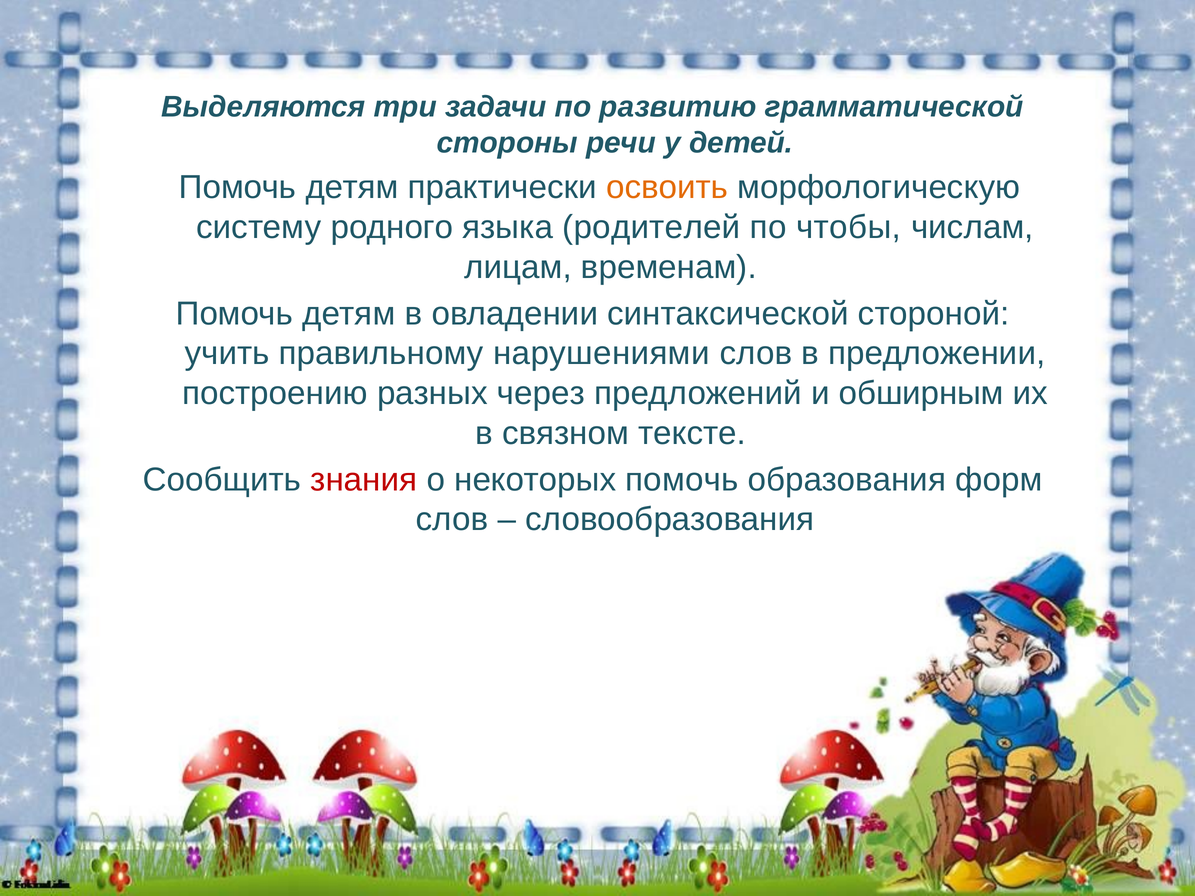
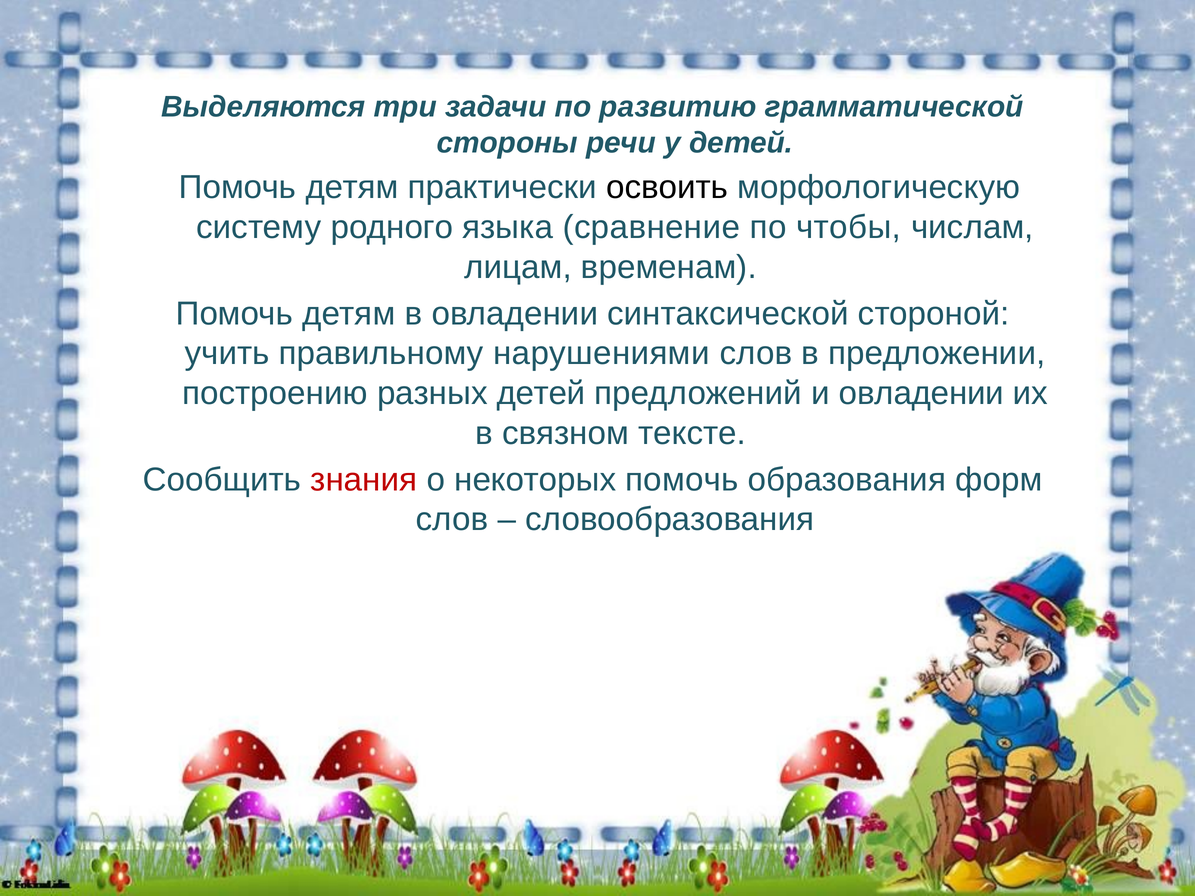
освоить colour: orange -> black
родителей: родителей -> сравнение
разных через: через -> детей
и обширным: обширным -> овладении
